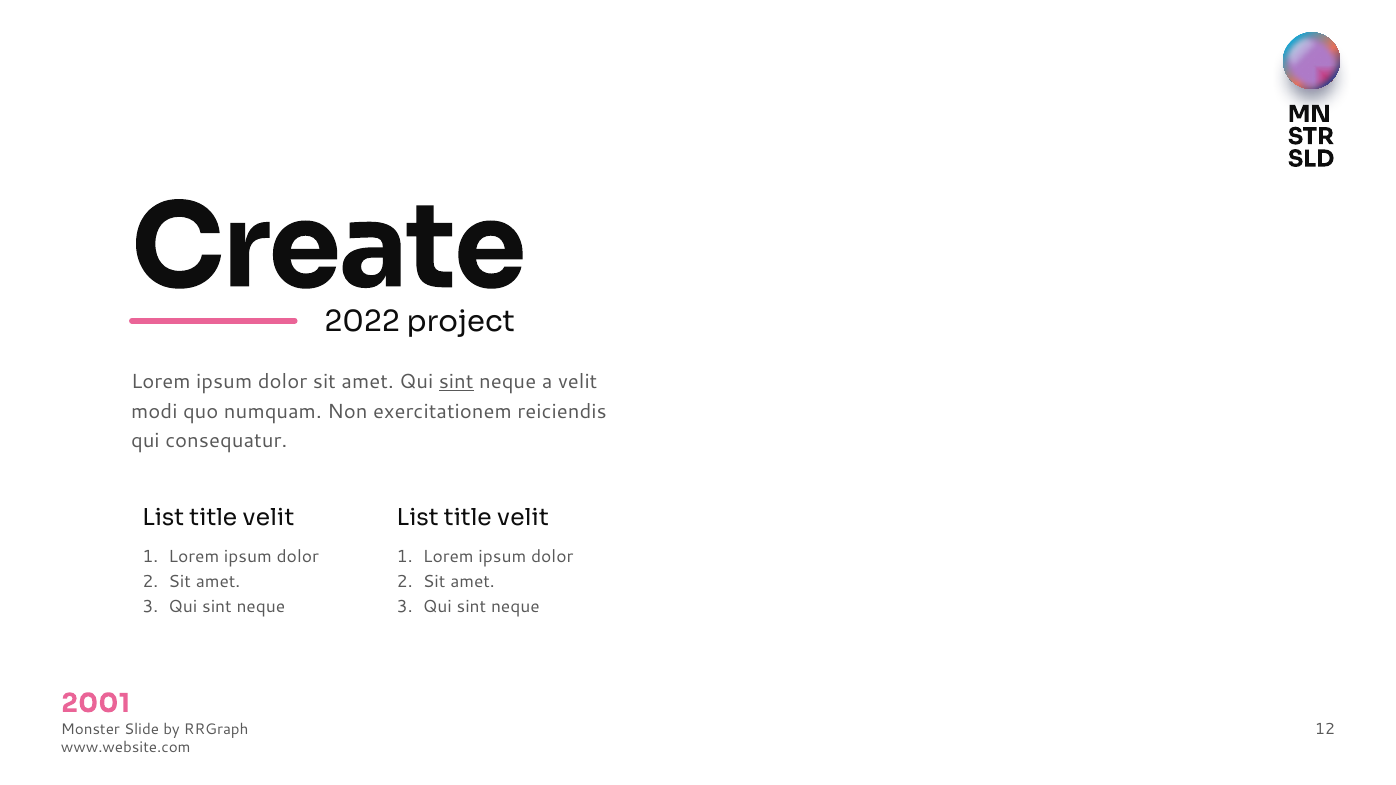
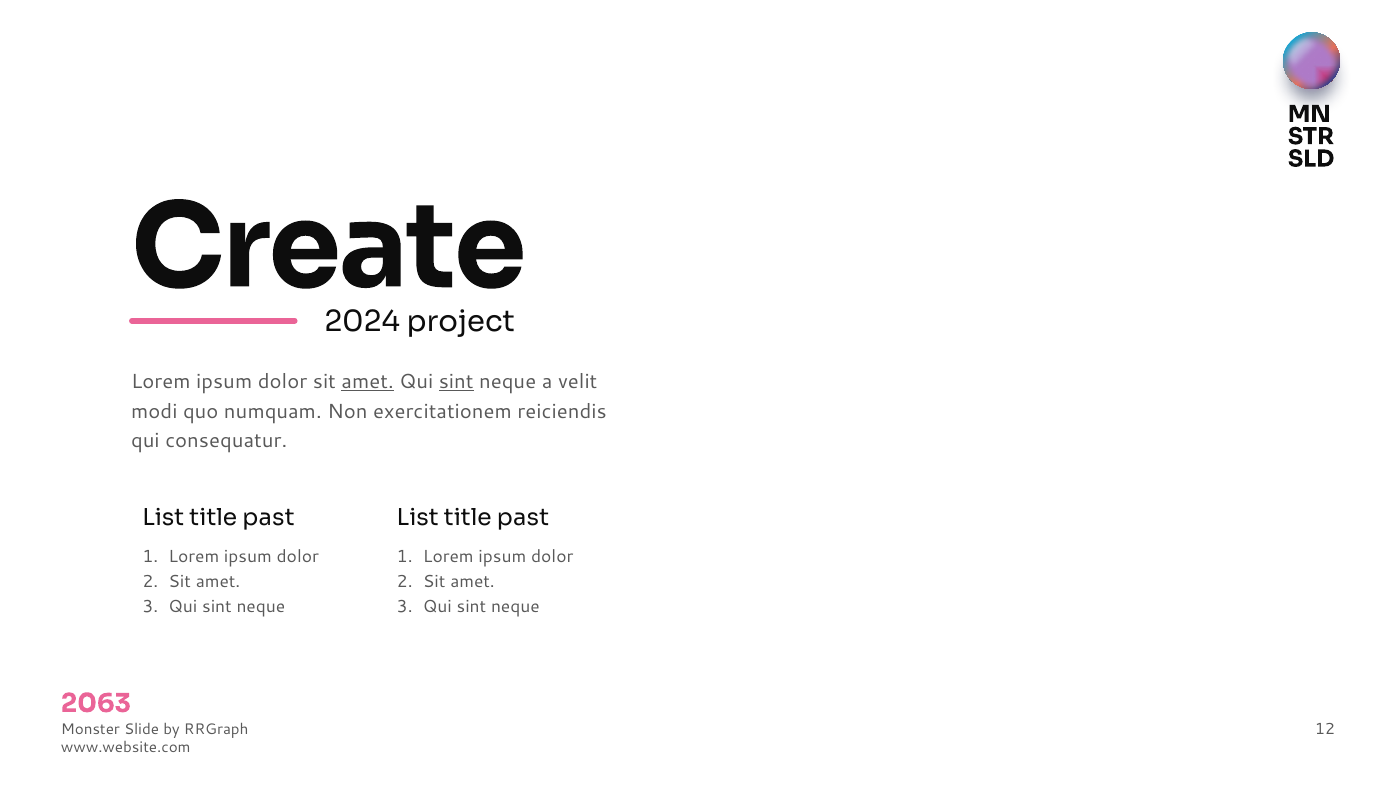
2022: 2022 -> 2024
amet at (368, 382) underline: none -> present
velit at (269, 518): velit -> past
velit at (523, 518): velit -> past
2001: 2001 -> 2063
